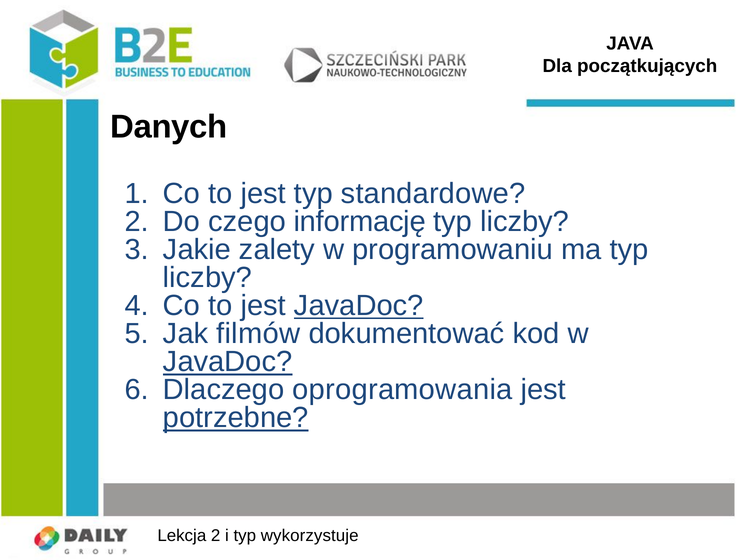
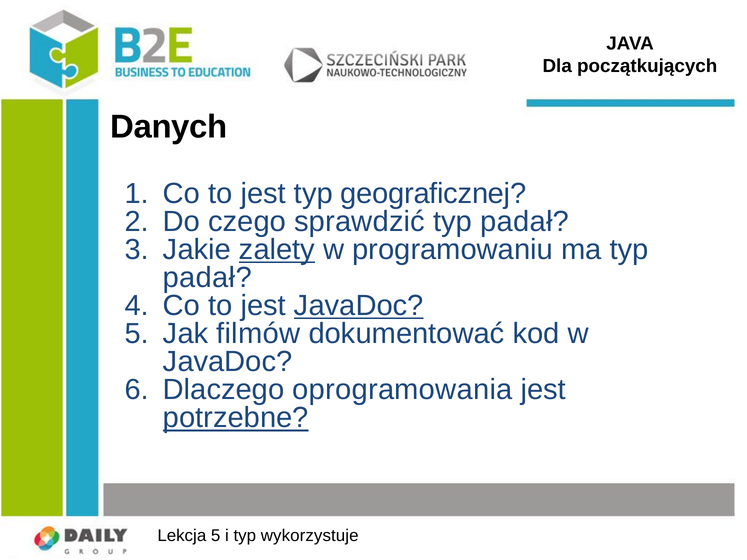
standardowe: standardowe -> geograficznej
informację: informację -> sprawdzić
liczby at (525, 222): liczby -> padał
zalety underline: none -> present
liczby at (208, 278): liczby -> padał
JavaDoc at (228, 362) underline: present -> none
Lekcja 2: 2 -> 5
